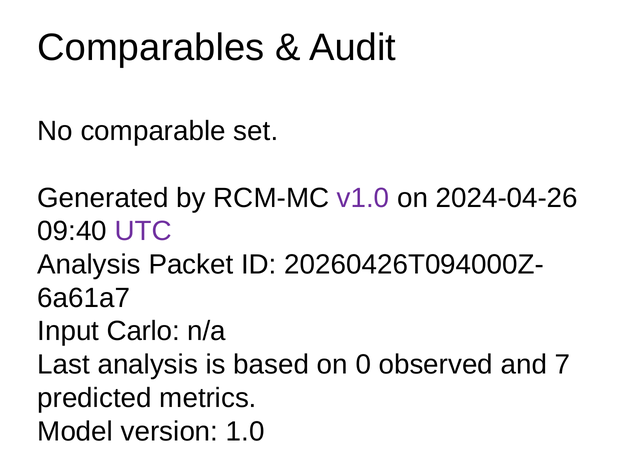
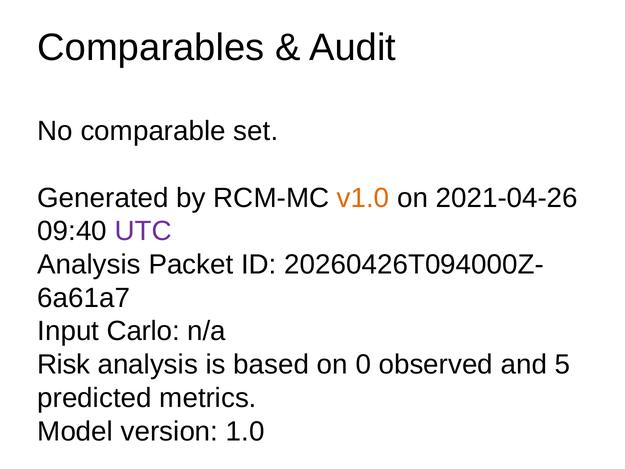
v1.0 colour: purple -> orange
2024-04-26: 2024-04-26 -> 2021-04-26
Last: Last -> Risk
7: 7 -> 5
